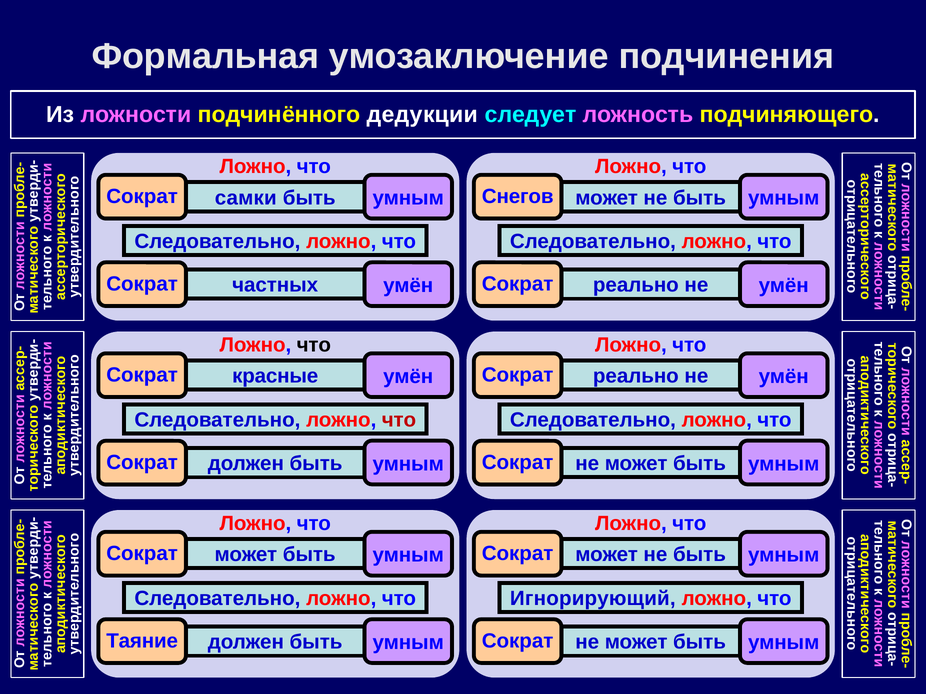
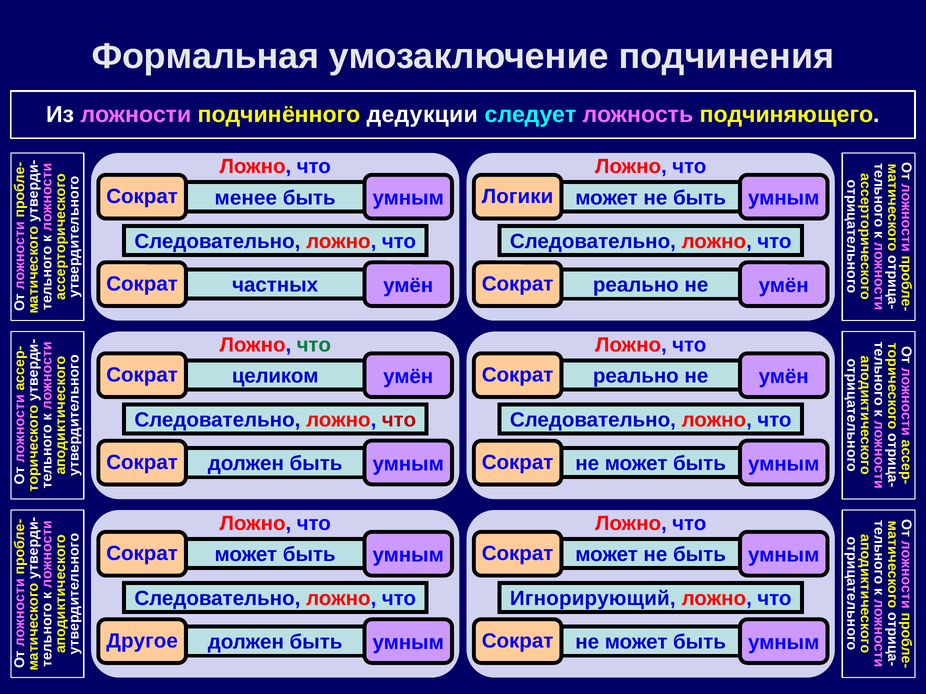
Снегов: Снегов -> Логики
самки: самки -> менее
что at (314, 345) colour: black -> green
красные: красные -> целиком
Таяние: Таяние -> Другое
